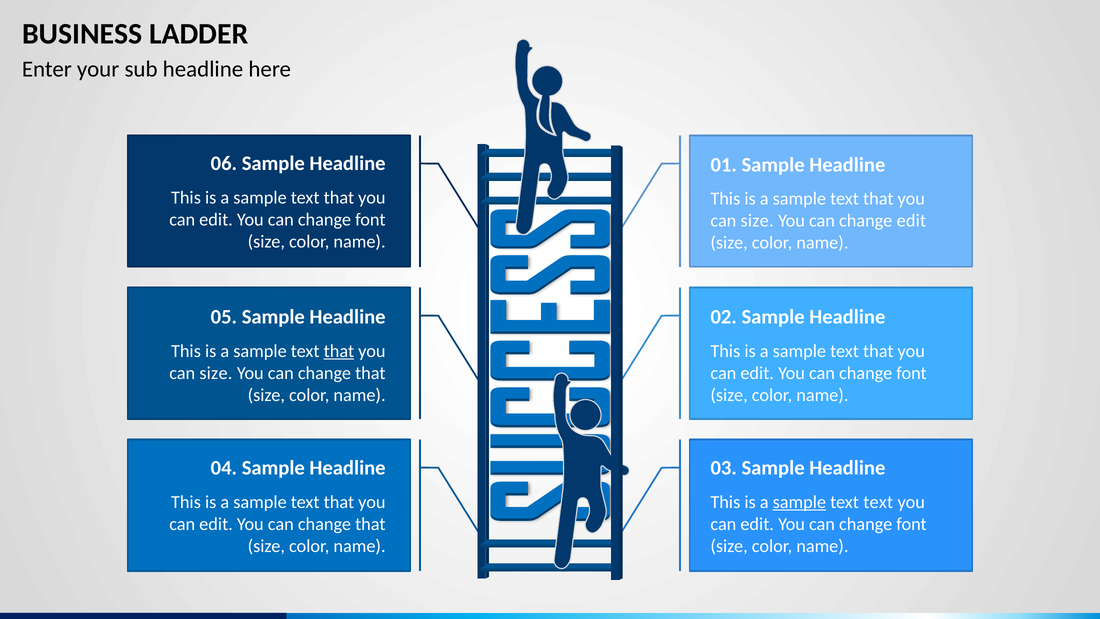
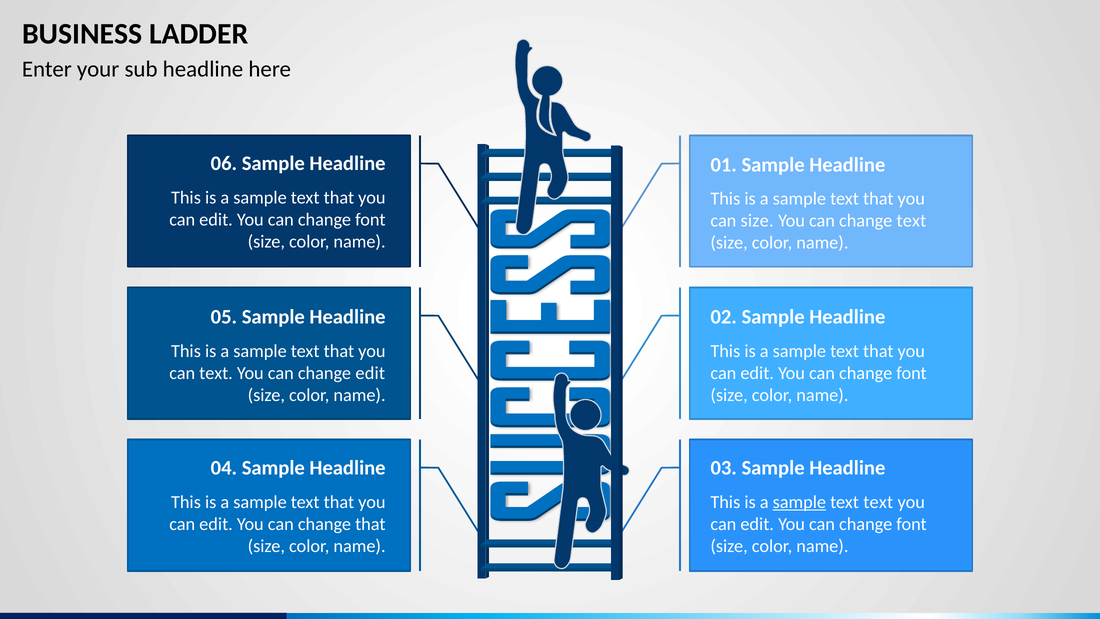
change edit: edit -> text
that at (339, 351) underline: present -> none
size at (216, 373): size -> text
that at (370, 373): that -> edit
